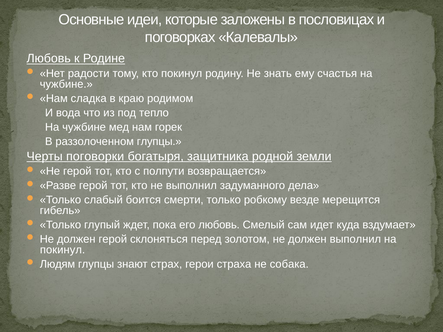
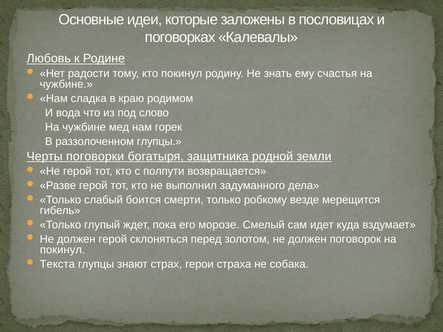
тепло: тепло -> слово
его любовь: любовь -> морозе
должен выполнил: выполнил -> поговорок
Людям: Людям -> Текста
